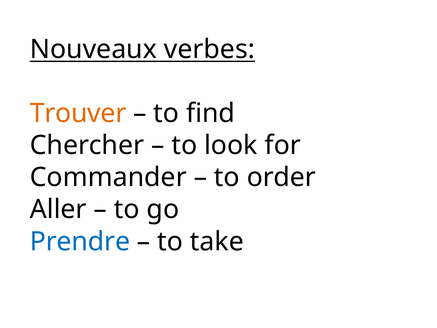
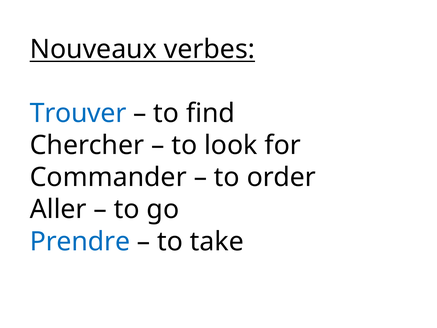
Trouver colour: orange -> blue
